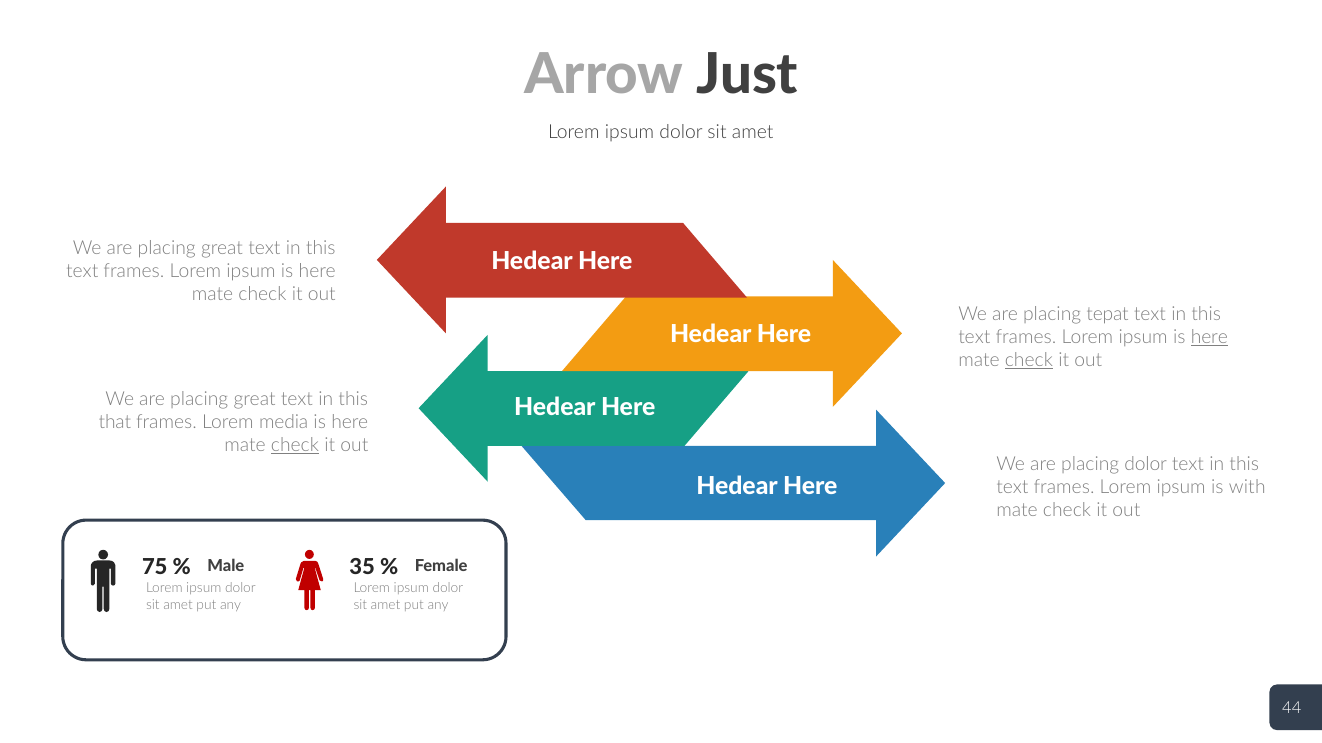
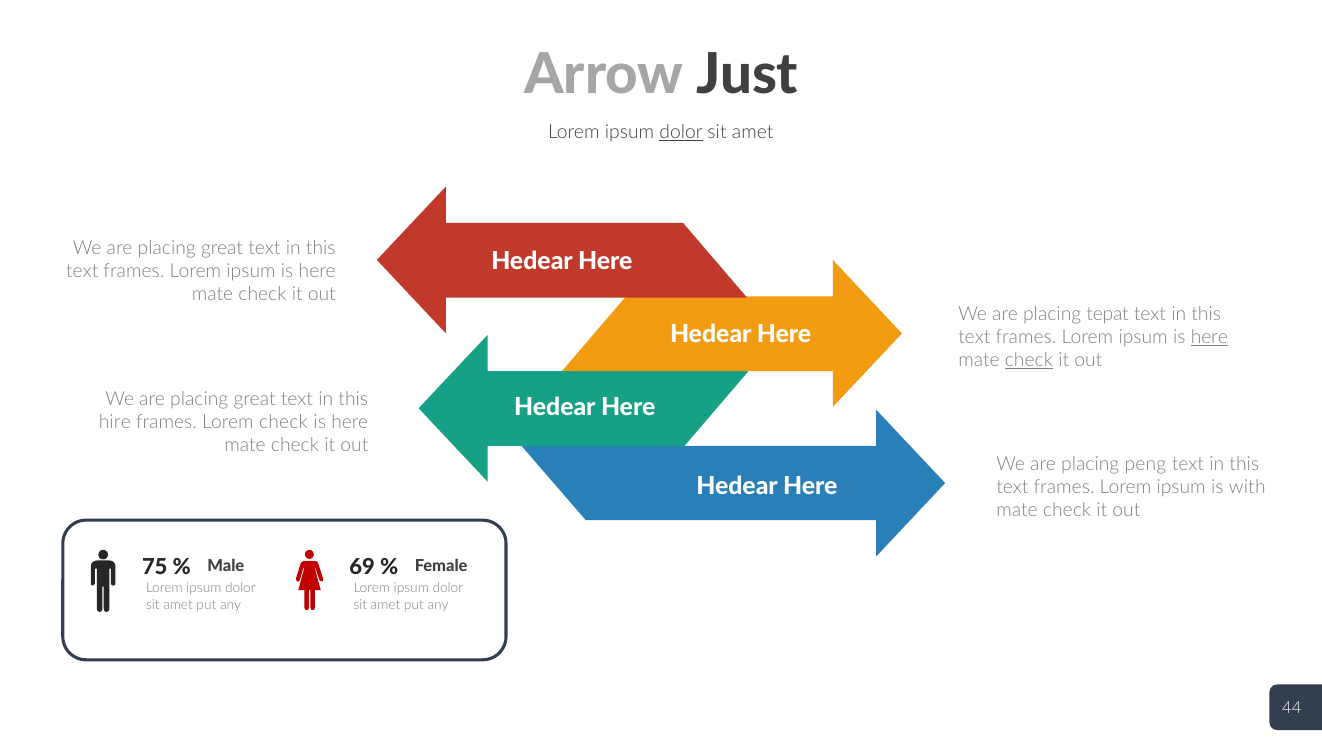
dolor at (681, 132) underline: none -> present
that: that -> hire
Lorem media: media -> check
check at (295, 446) underline: present -> none
placing dolor: dolor -> peng
35: 35 -> 69
